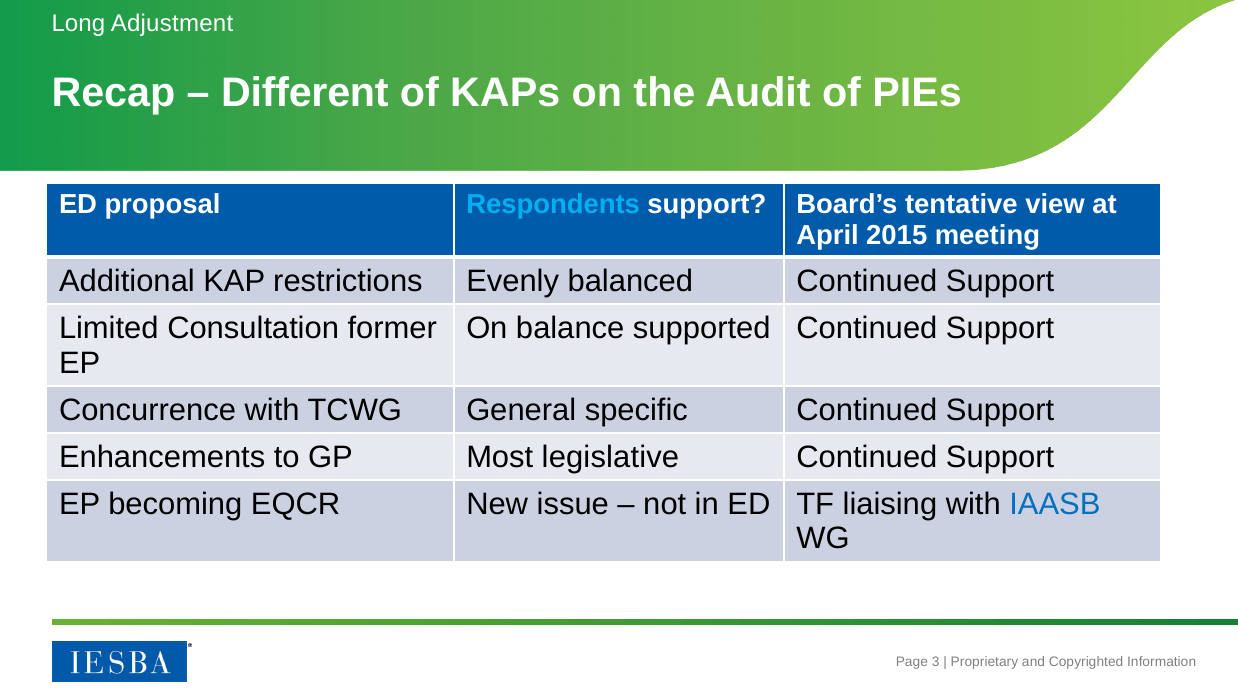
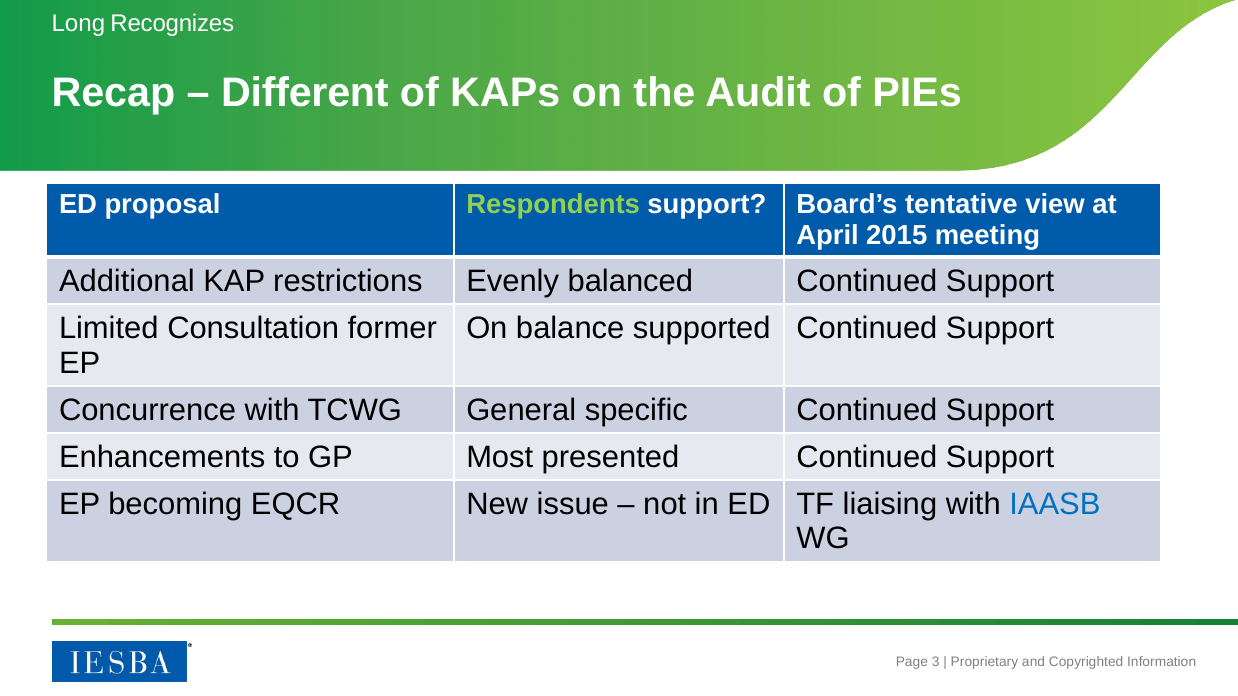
Adjustment: Adjustment -> Recognizes
Respondents colour: light blue -> light green
legislative: legislative -> presented
